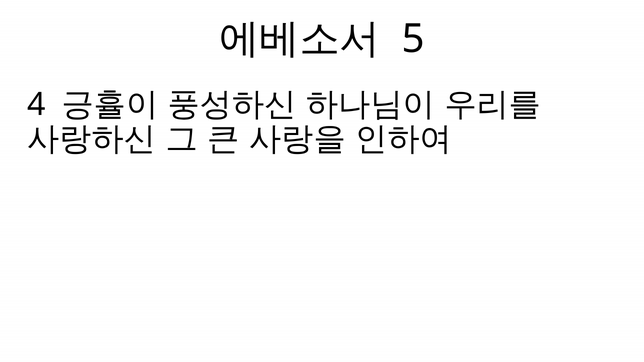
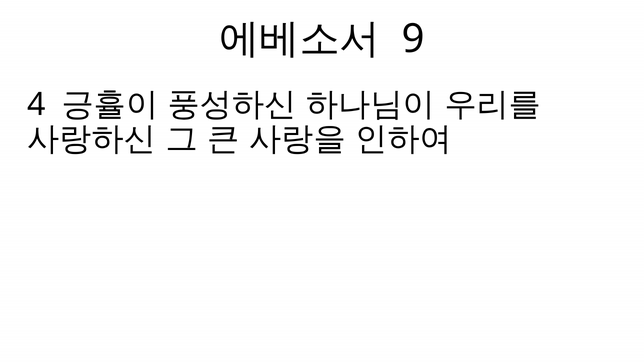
5: 5 -> 9
